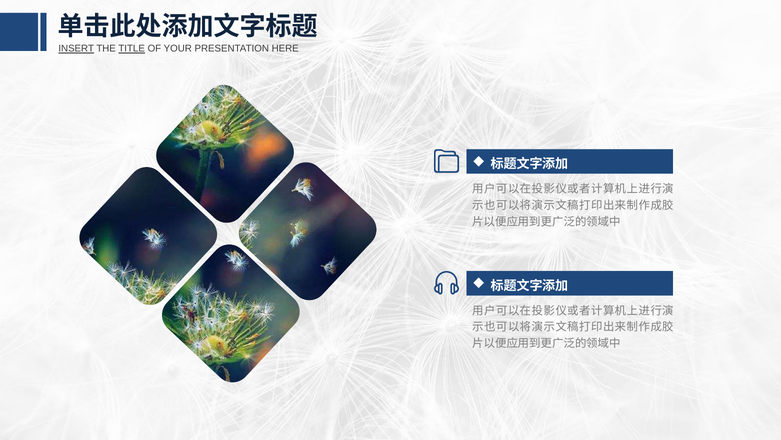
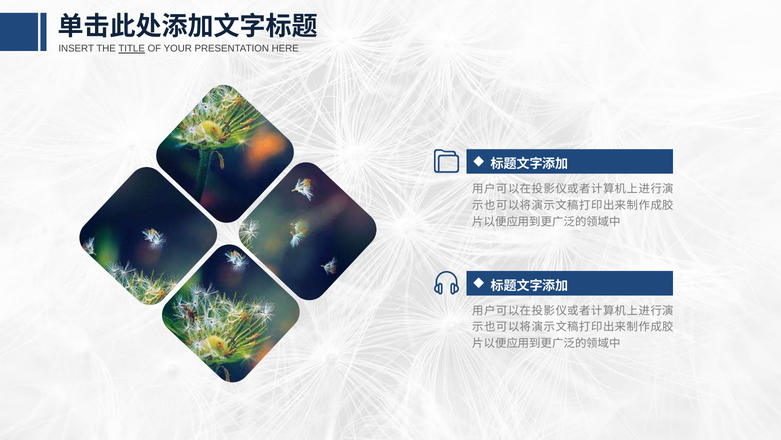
INSERT underline: present -> none
